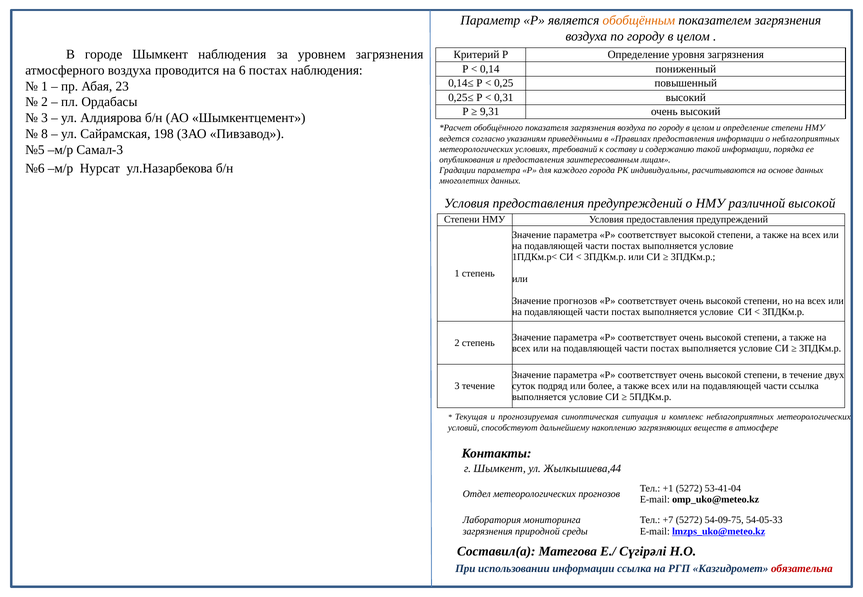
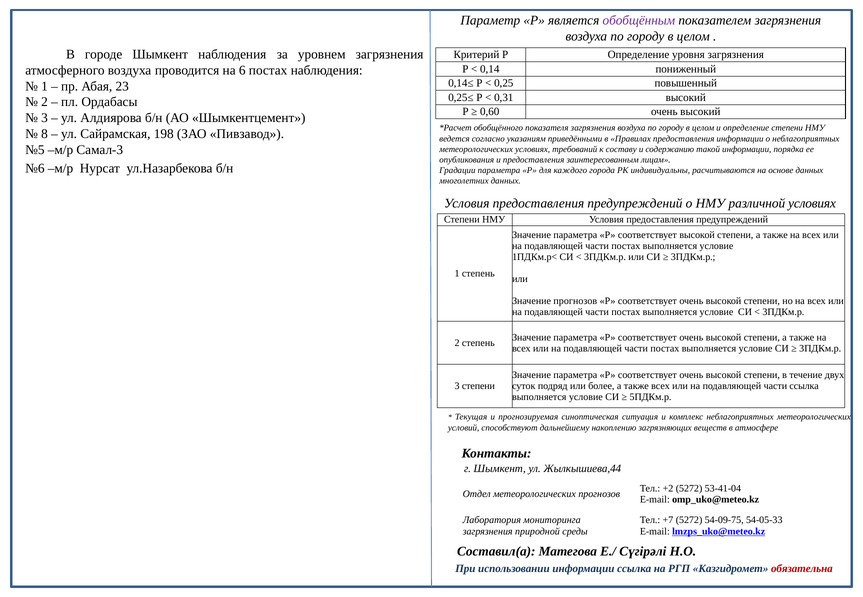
обобщённым colour: orange -> purple
9,31: 9,31 -> 0,60
различной высокой: высокой -> условиях
3 течение: течение -> степени
+1: +1 -> +2
